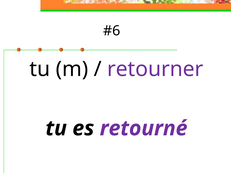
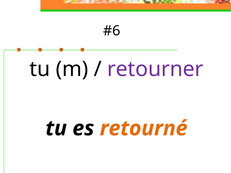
retourné colour: purple -> orange
